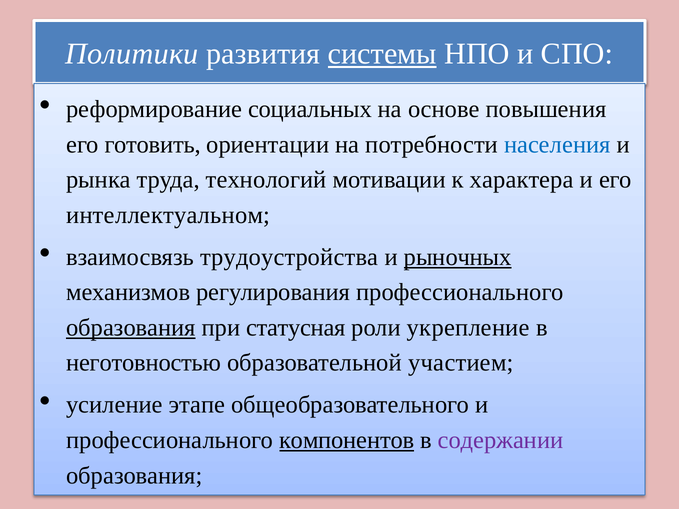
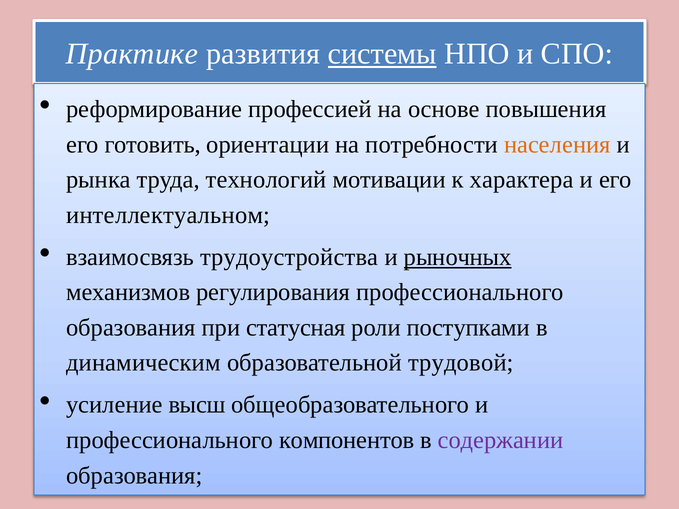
Политики: Политики -> Практике
социальных: социальных -> профессией
населения colour: blue -> orange
образования at (131, 328) underline: present -> none
укрепление: укрепление -> поступками
неготовностью: неготовностью -> динамическим
участием: участием -> трудовой
этапе: этапе -> высш
компонентов underline: present -> none
